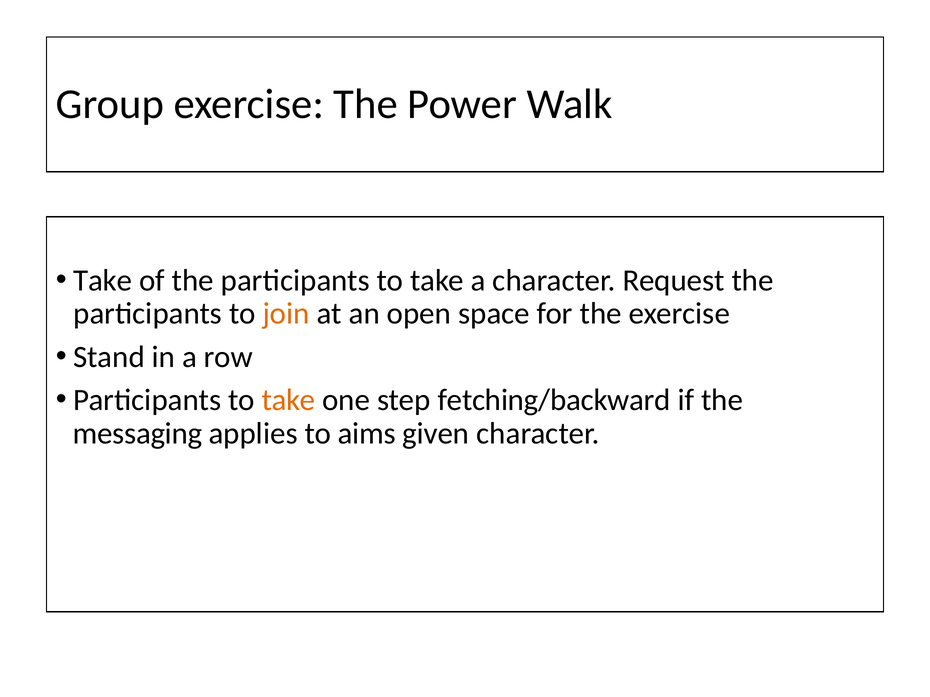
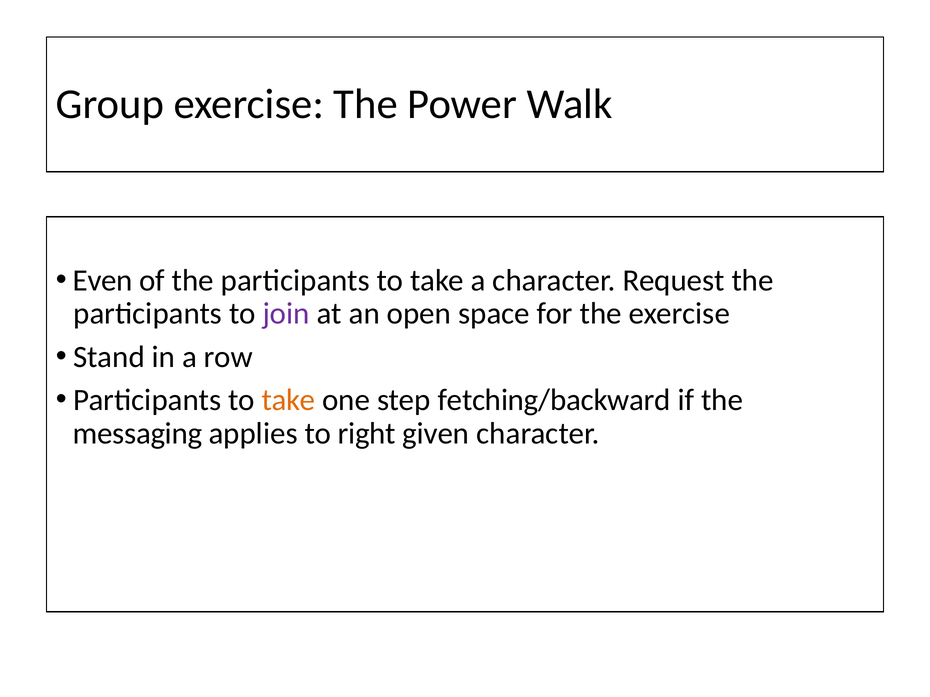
Take at (103, 280): Take -> Even
join colour: orange -> purple
aims: aims -> right
